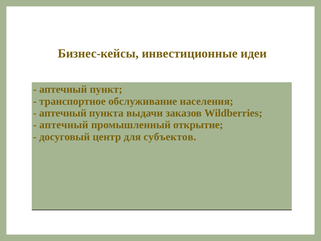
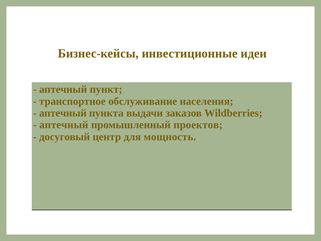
открытие: открытие -> проектов
субъектов: субъектов -> мощность
